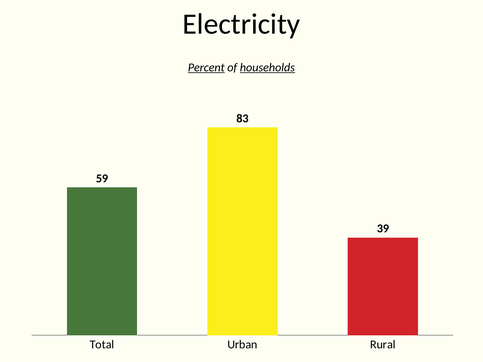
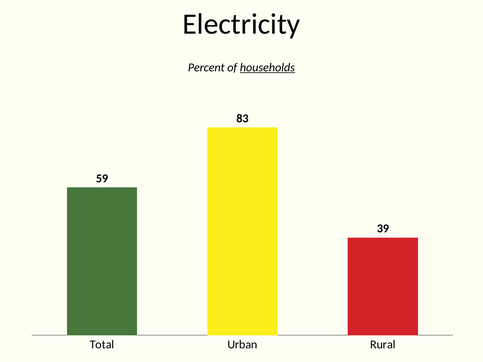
Percent underline: present -> none
